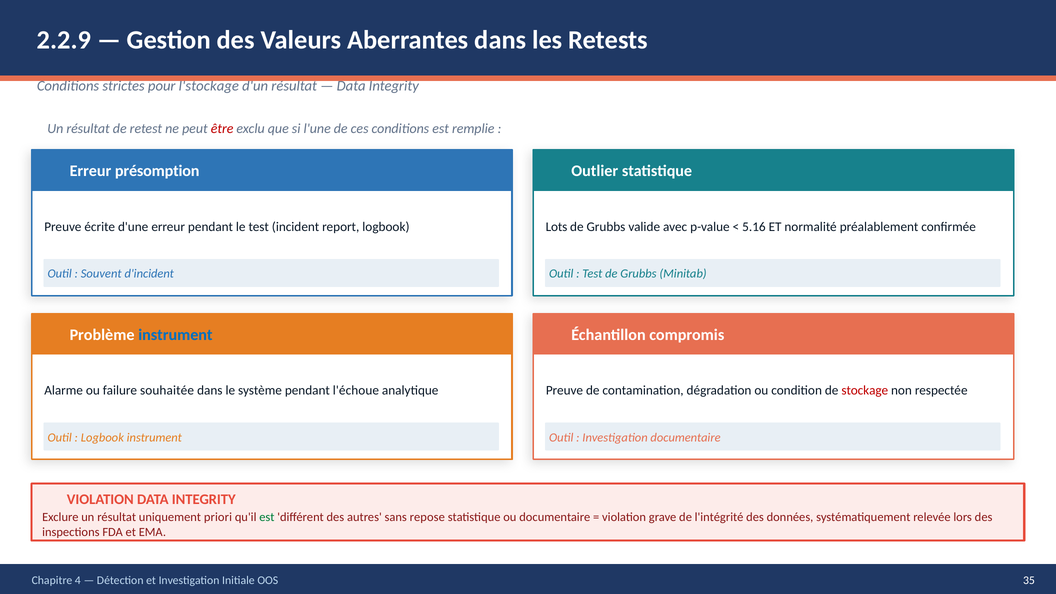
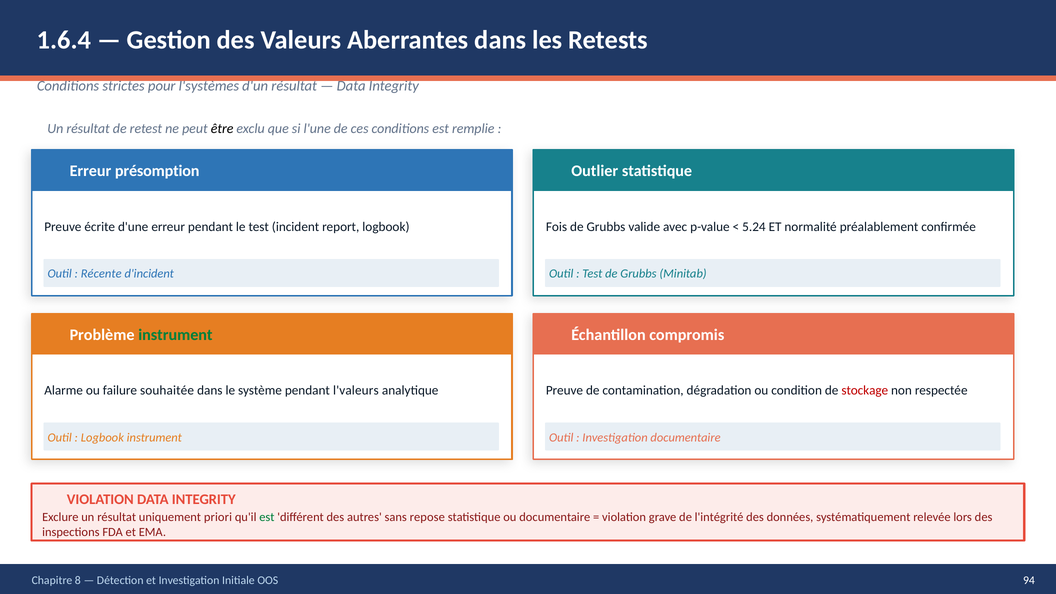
2.2.9: 2.2.9 -> 1.6.4
l'stockage: l'stockage -> l'systèmes
être colour: red -> black
Lots: Lots -> Fois
5.16: 5.16 -> 5.24
Souvent: Souvent -> Récente
instrument at (175, 335) colour: blue -> green
l'échoue: l'échoue -> l'valeurs
4: 4 -> 8
35: 35 -> 94
